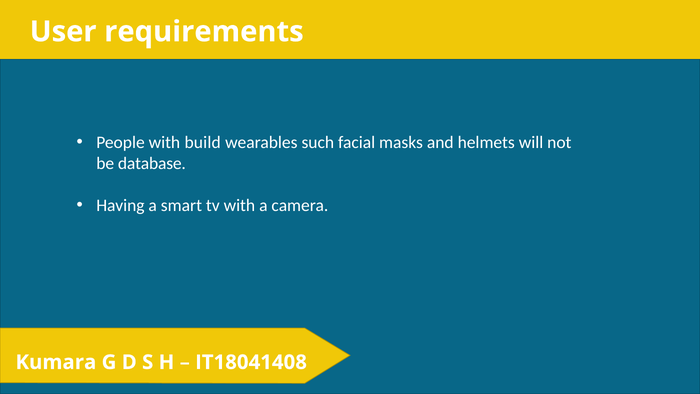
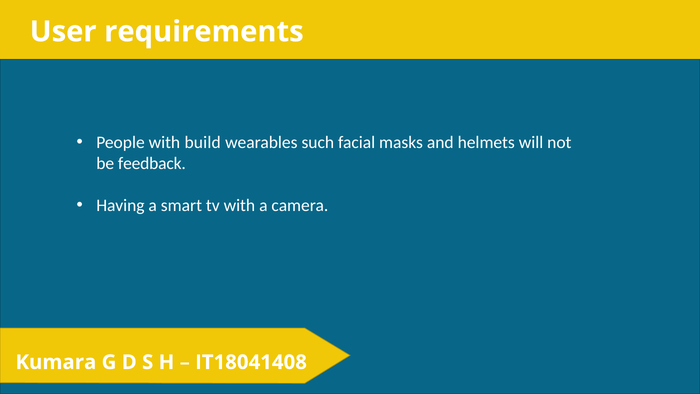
database: database -> feedback
